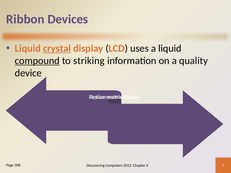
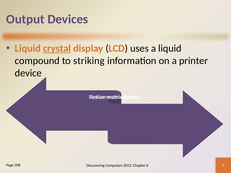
Ribbon: Ribbon -> Output
compound underline: present -> none
quality: quality -> printer
